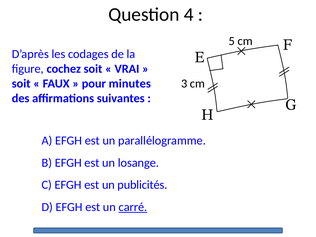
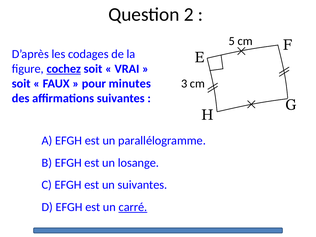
4: 4 -> 2
cochez underline: none -> present
un publicités: publicités -> suivantes
